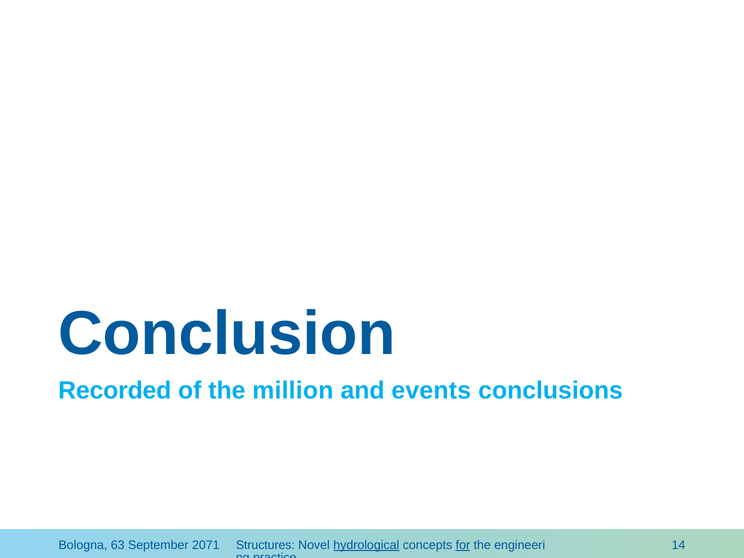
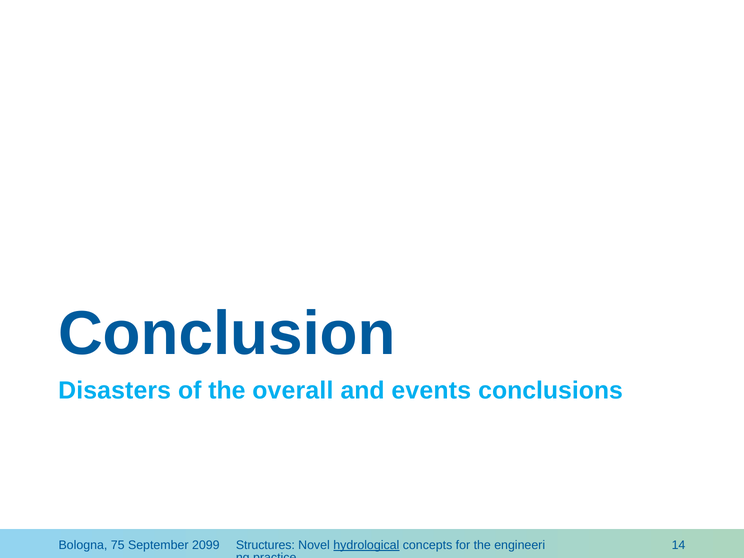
Recorded: Recorded -> Disasters
million: million -> overall
63: 63 -> 75
2071: 2071 -> 2099
for underline: present -> none
